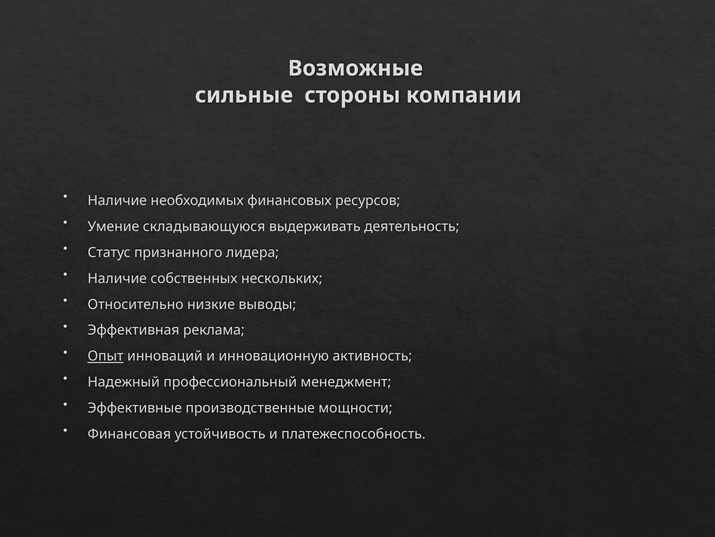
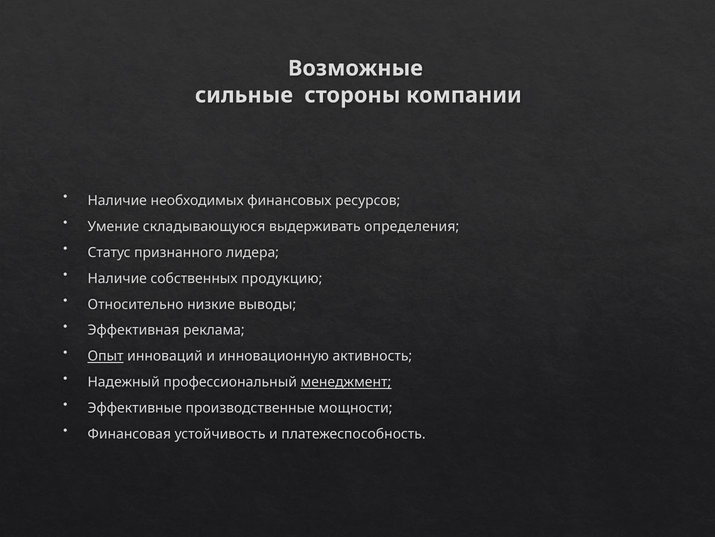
деятельность: деятельность -> определения
нескольких: нескольких -> продукцию
менеджмент underline: none -> present
